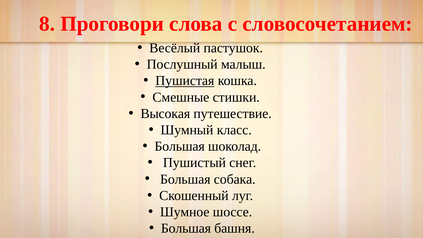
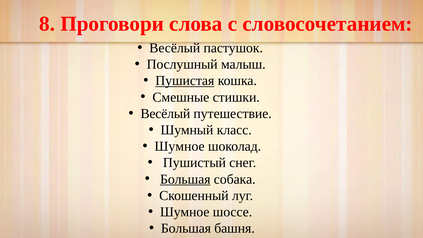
Высокая at (165, 114): Высокая -> Весёлый
Большая at (180, 146): Большая -> Шумное
Большая at (185, 179) underline: none -> present
